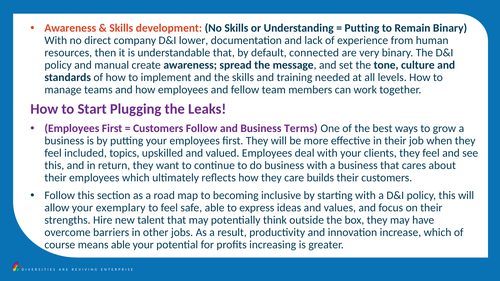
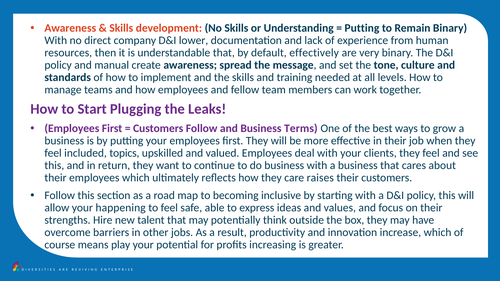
connected: connected -> effectively
builds: builds -> raises
exemplary: exemplary -> happening
means able: able -> play
